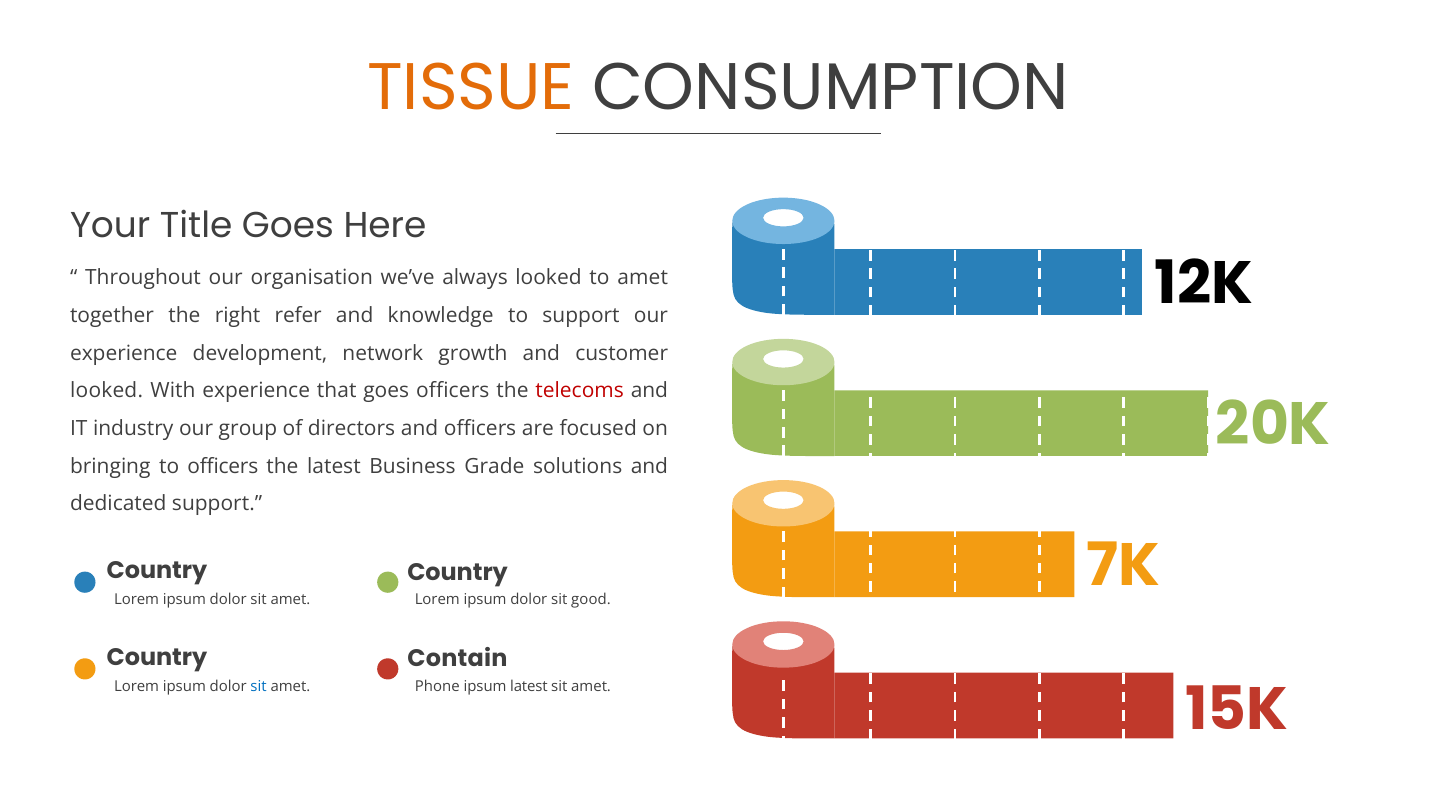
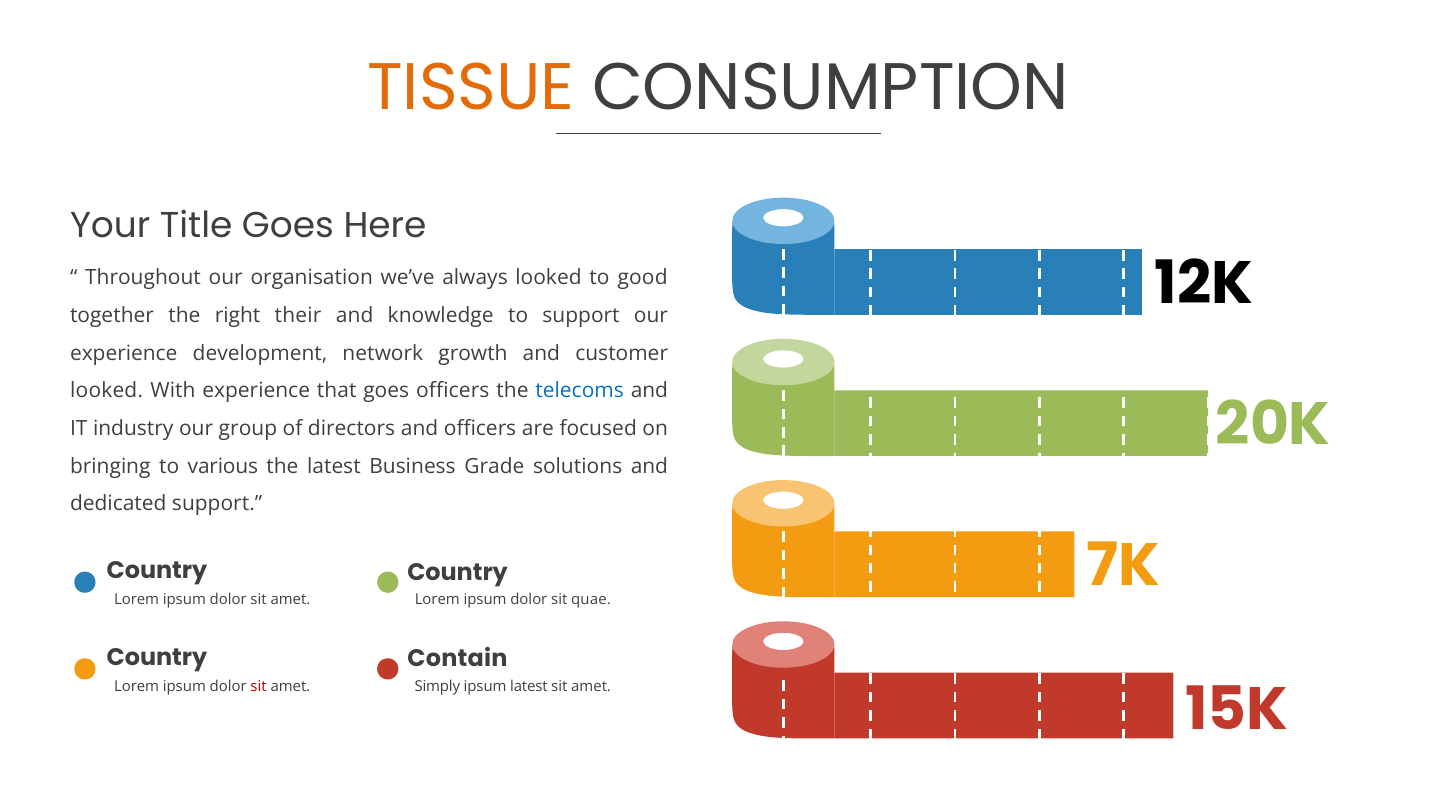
to amet: amet -> good
refer: refer -> their
telecoms colour: red -> blue
to officers: officers -> various
good: good -> quae
sit at (259, 687) colour: blue -> red
Phone: Phone -> Simply
